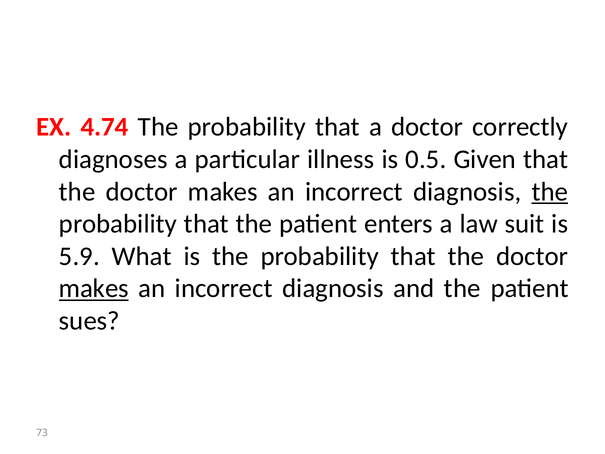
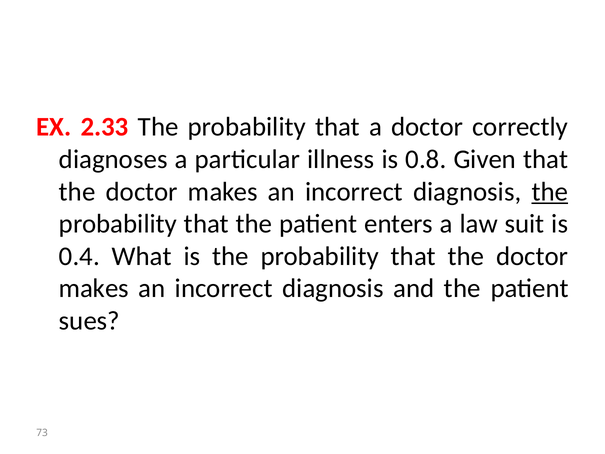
4.74: 4.74 -> 2.33
0.5: 0.5 -> 0.8
5.9: 5.9 -> 0.4
makes at (94, 288) underline: present -> none
